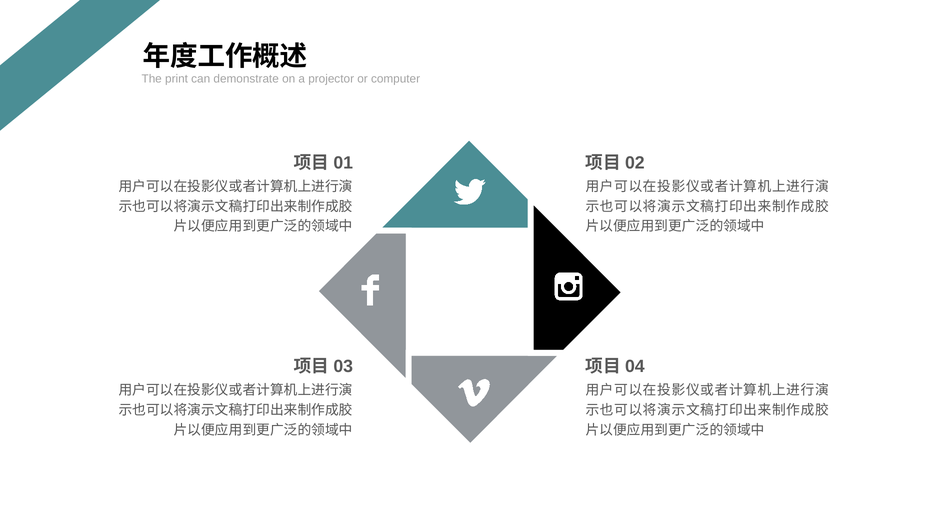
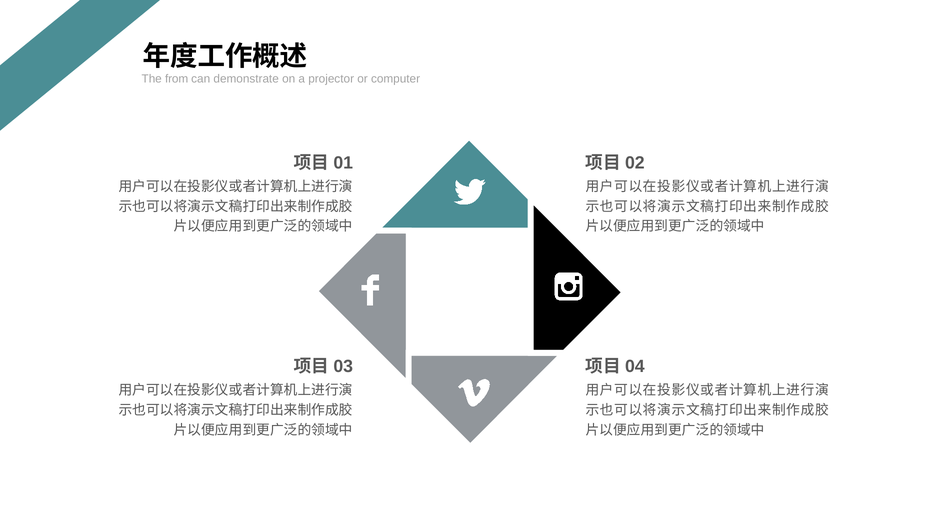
print: print -> from
